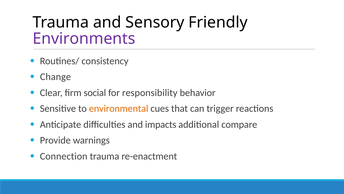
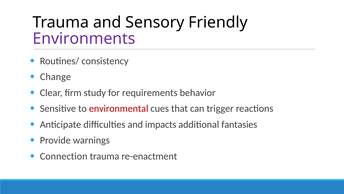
social: social -> study
responsibility: responsibility -> requirements
environmental colour: orange -> red
compare: compare -> fantasies
